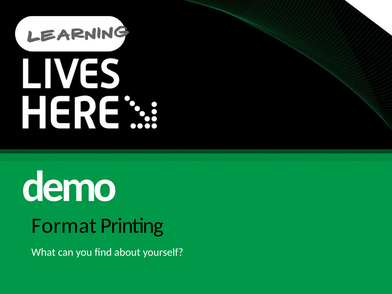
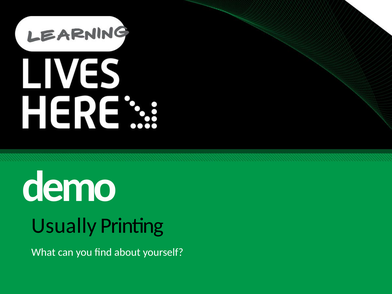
Format: Format -> Usually
